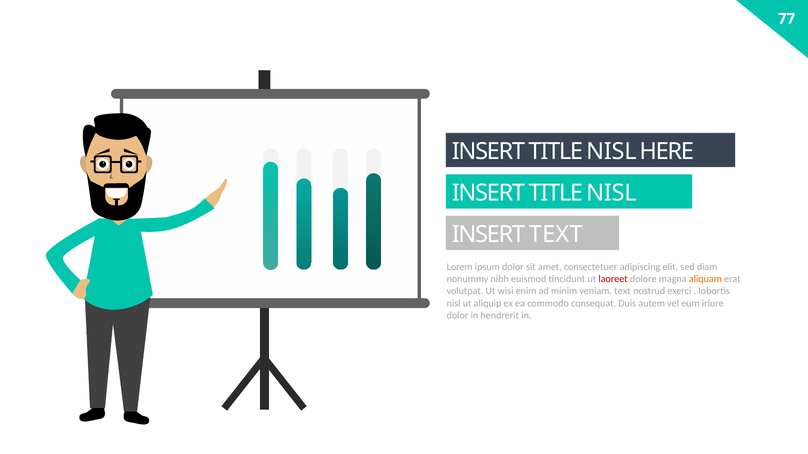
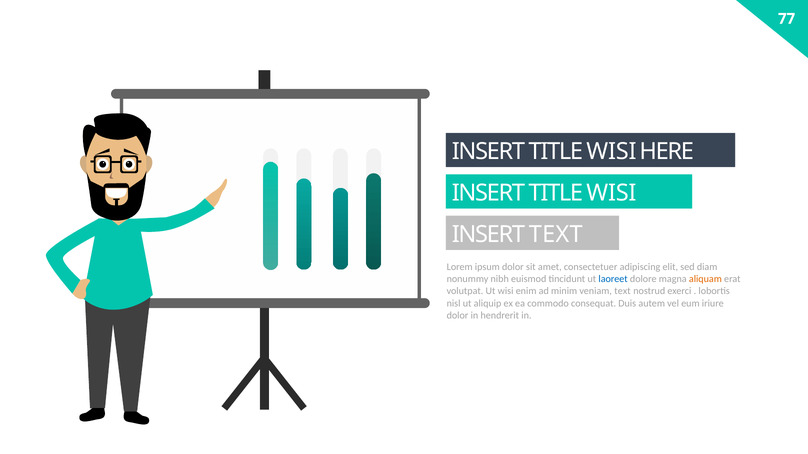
NISL at (611, 152): NISL -> WISI
NISL at (611, 193): NISL -> WISI
laoreet colour: red -> blue
